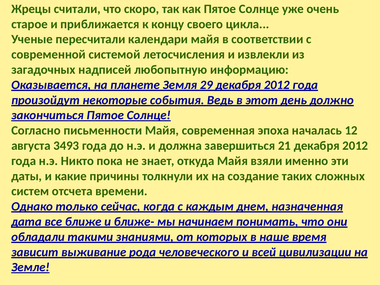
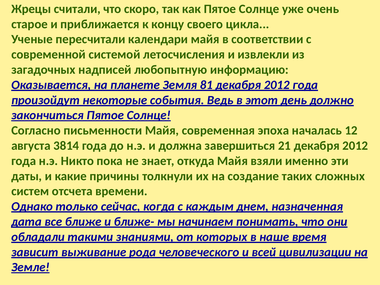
29: 29 -> 81
3493: 3493 -> 3814
